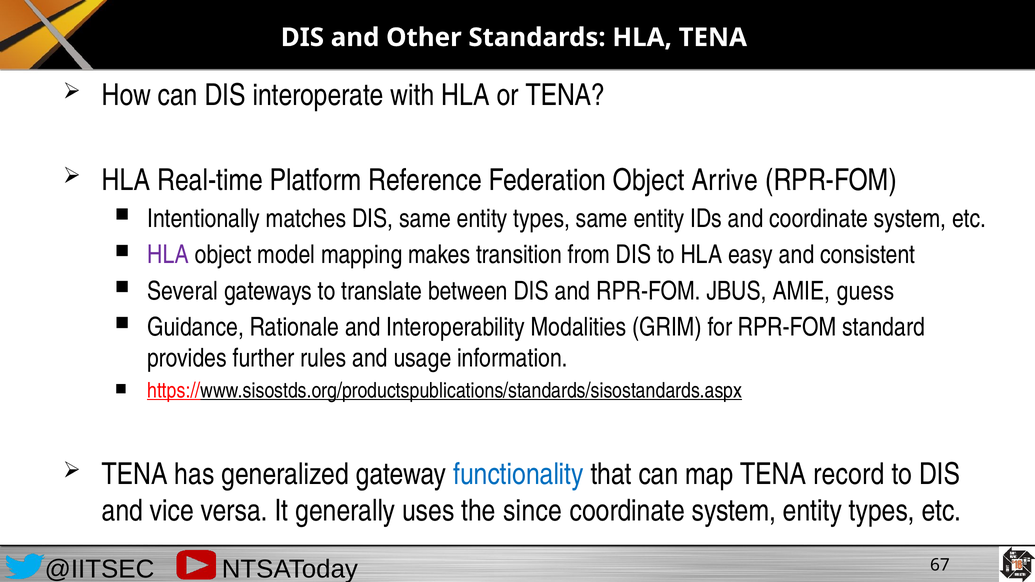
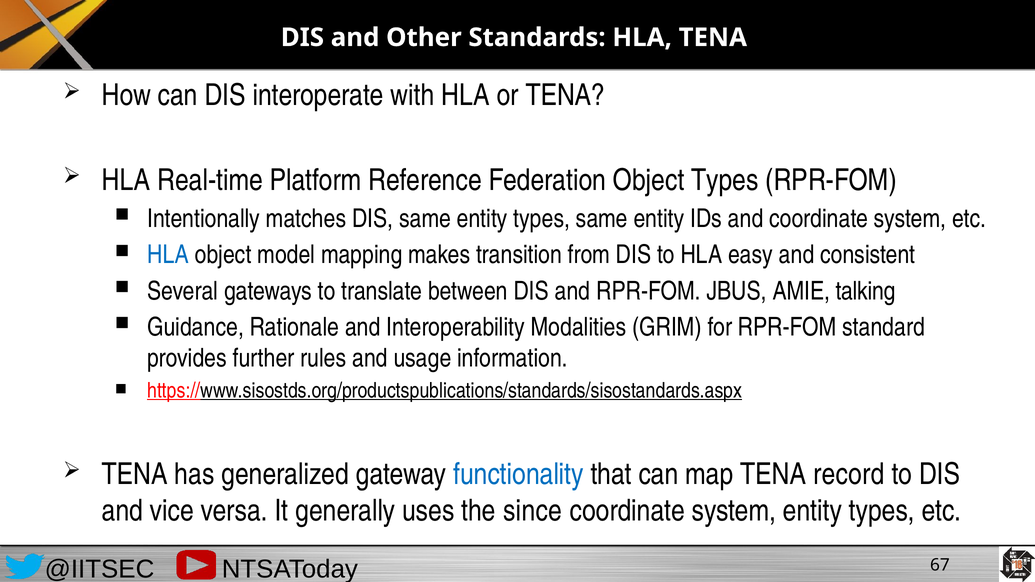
Object Arrive: Arrive -> Types
HLA at (168, 255) colour: purple -> blue
guess: guess -> talking
